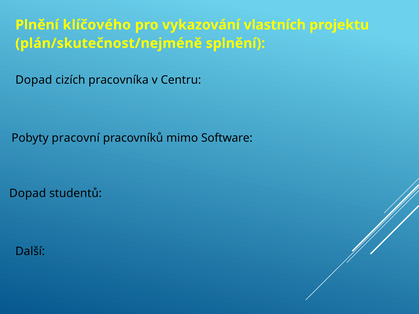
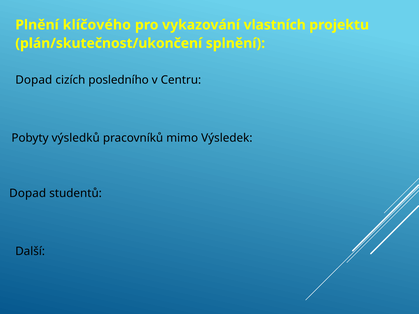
plán/skutečnost/nejméně: plán/skutečnost/nejméně -> plán/skutečnost/ukončení
pracovníka: pracovníka -> posledního
pracovní: pracovní -> výsledků
Software: Software -> Výsledek
